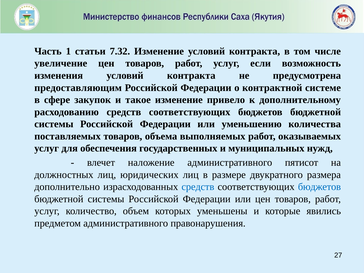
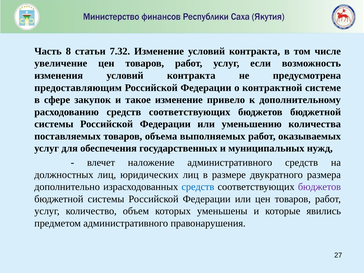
1: 1 -> 8
административного пятисот: пятисот -> средств
бюджетов at (319, 187) colour: blue -> purple
